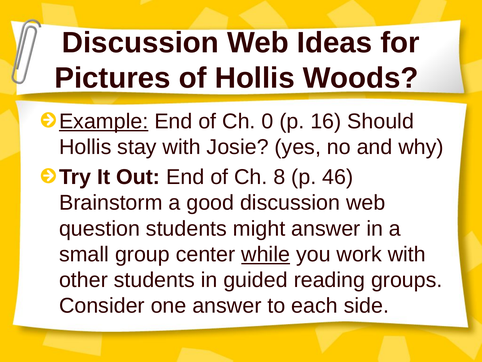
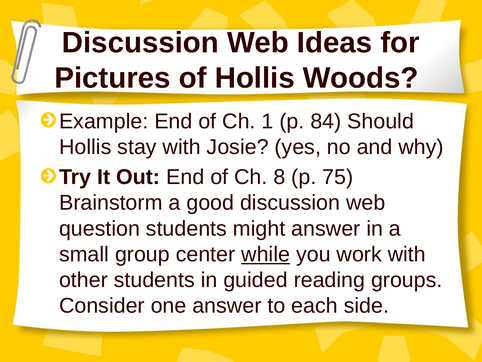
Example underline: present -> none
0: 0 -> 1
16: 16 -> 84
46: 46 -> 75
